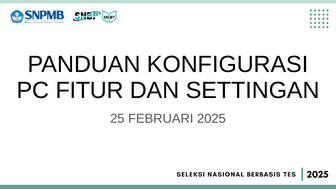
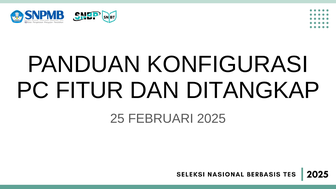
SETTINGAN: SETTINGAN -> DITANGKAP
